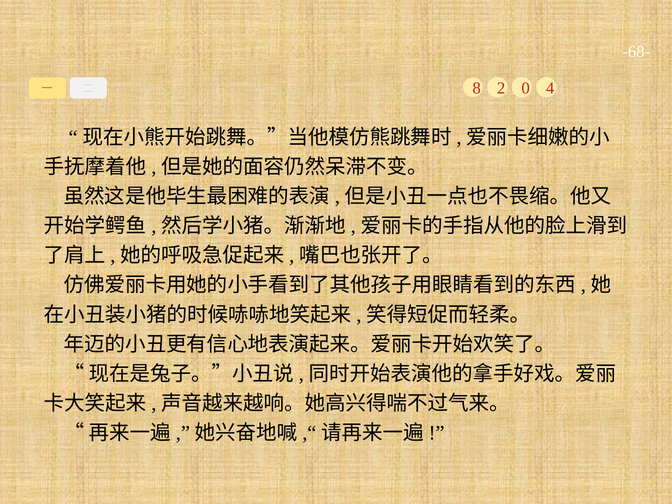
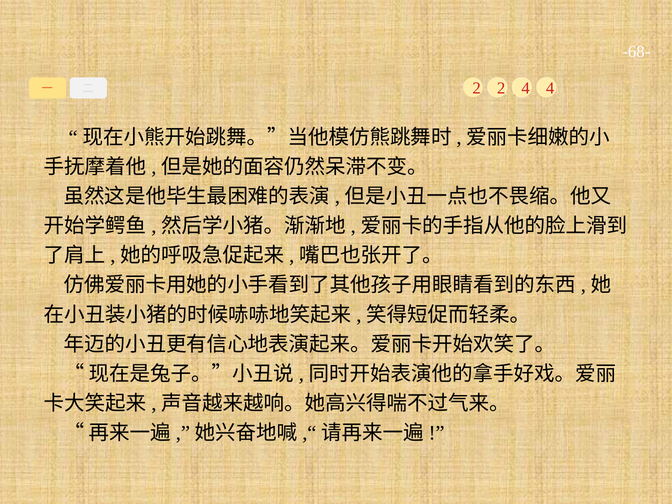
8 at (477, 88): 8 -> 2
2 0: 0 -> 4
